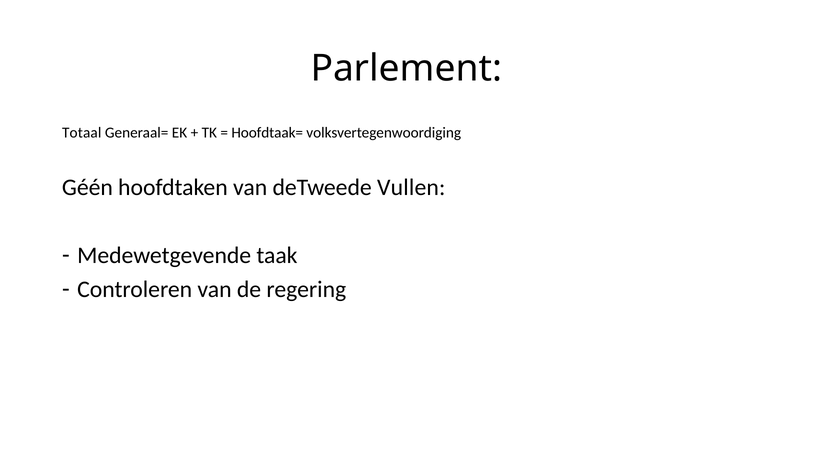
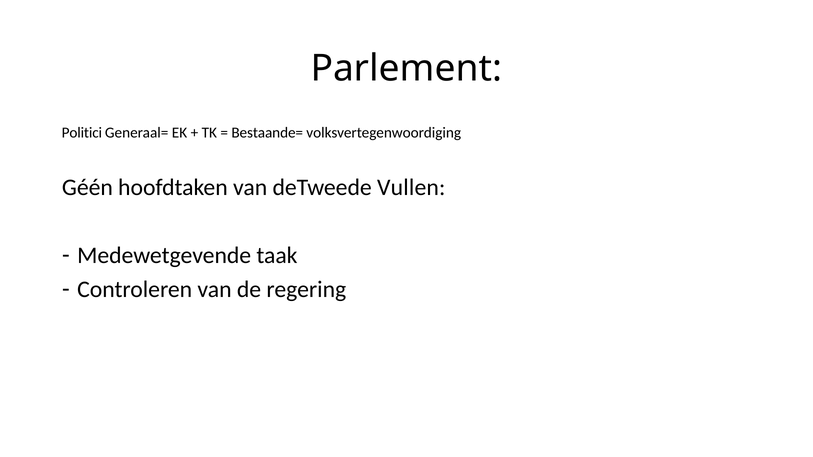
Totaal: Totaal -> Politici
Hoofdtaak=: Hoofdtaak= -> Bestaande=
